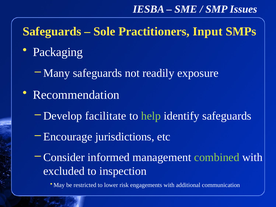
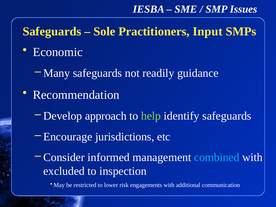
Packaging: Packaging -> Economic
exposure: exposure -> guidance
facilitate: facilitate -> approach
combined colour: light green -> light blue
